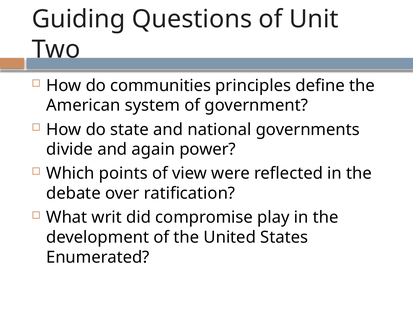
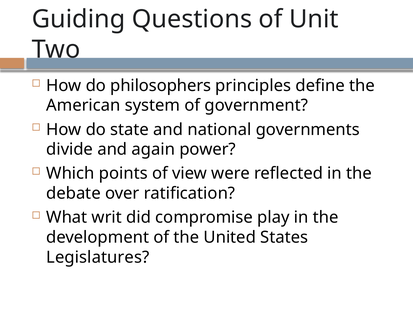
communities: communities -> philosophers
Enumerated: Enumerated -> Legislatures
